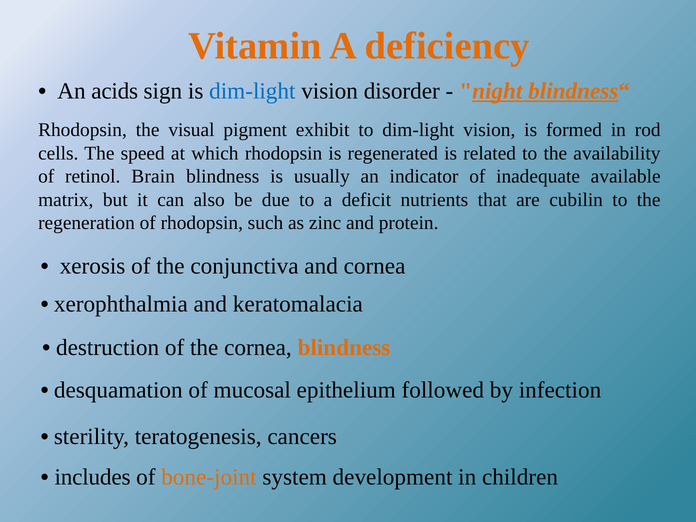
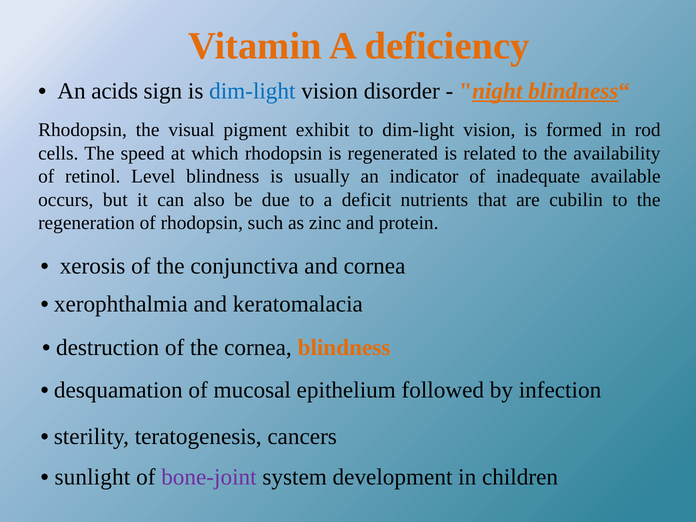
Brain: Brain -> Level
matrix: matrix -> occurs
includes: includes -> sunlight
bone-joint colour: orange -> purple
